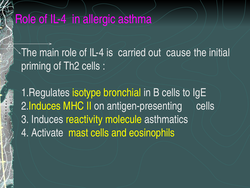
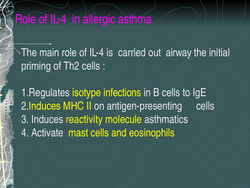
cause: cause -> airway
bronchial: bronchial -> infections
